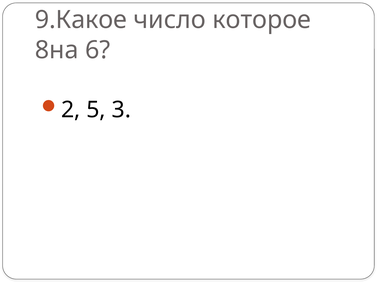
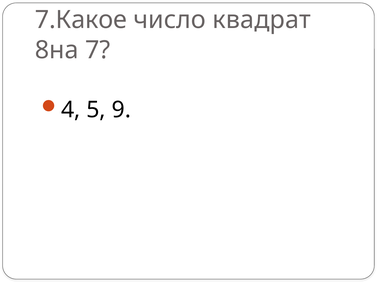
9.Какое: 9.Какое -> 7.Какое
которое: которое -> квадрат
6: 6 -> 7
2: 2 -> 4
3: 3 -> 9
